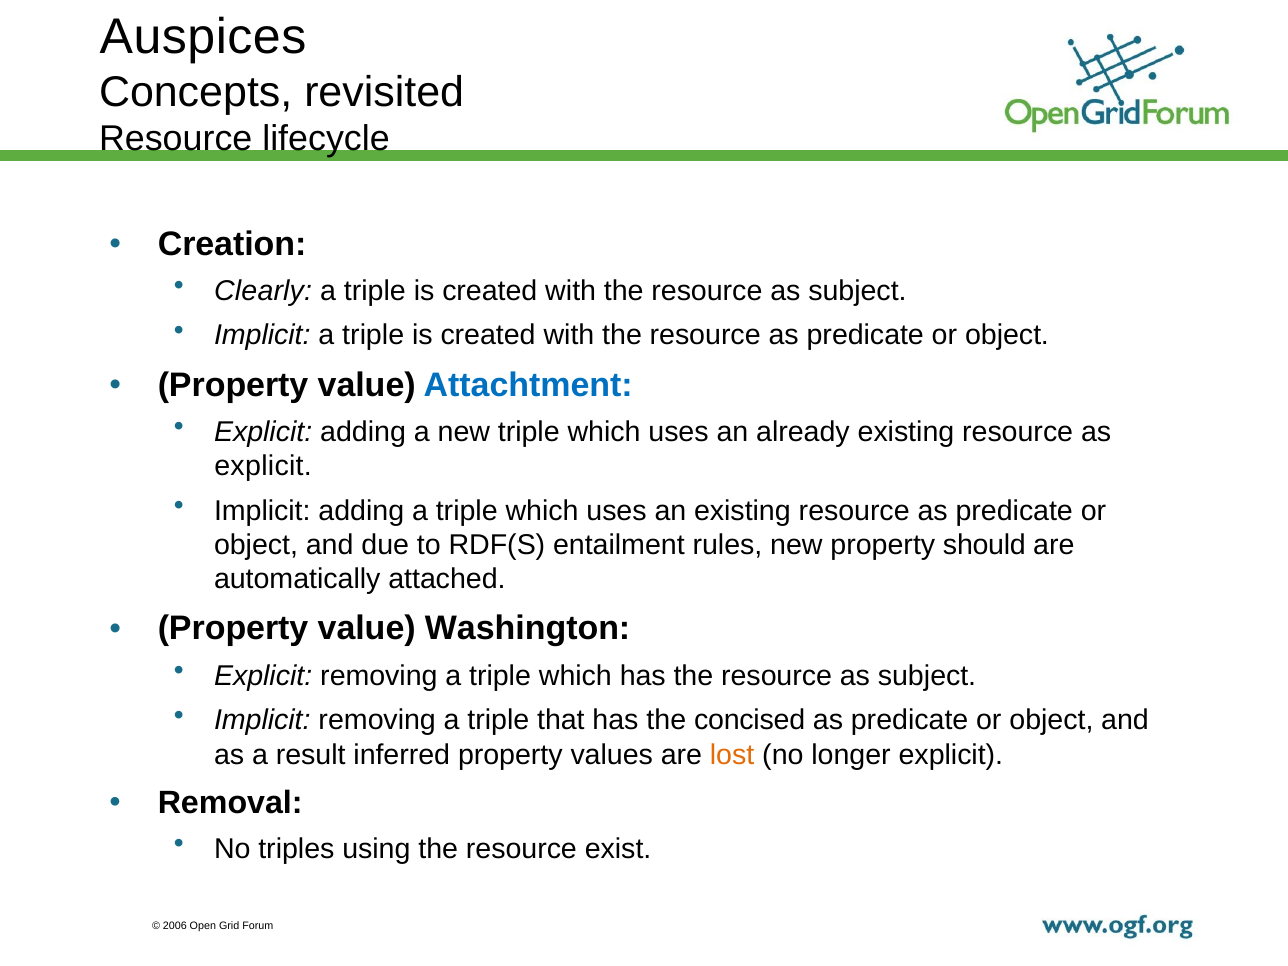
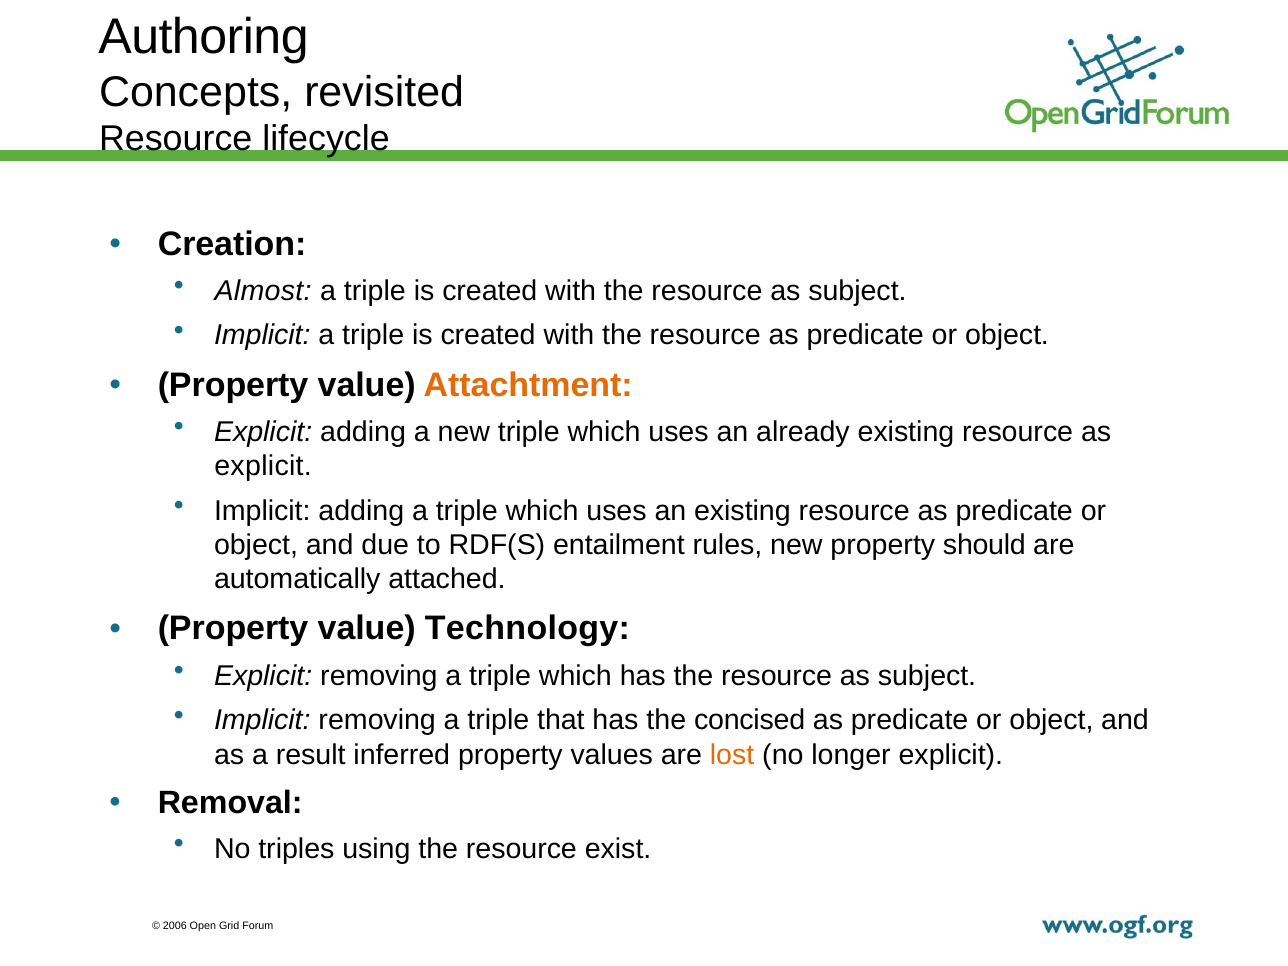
Auspices: Auspices -> Authoring
Clearly: Clearly -> Almost
Attachtment colour: blue -> orange
Washington: Washington -> Technology
